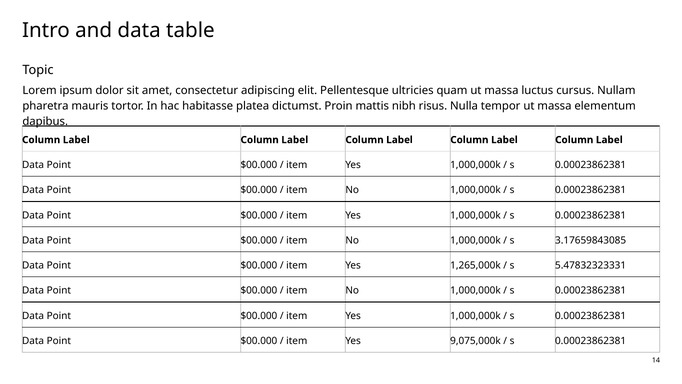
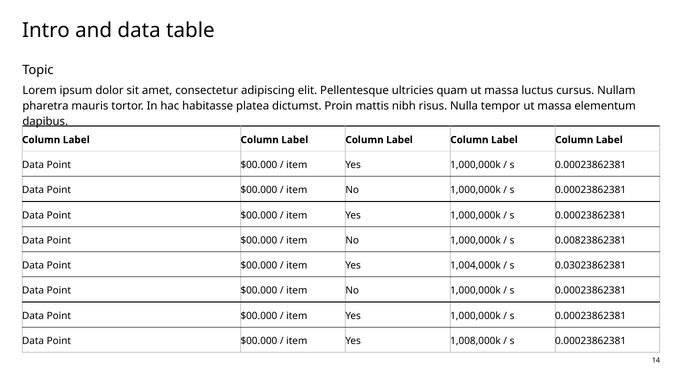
3.17659843085: 3.17659843085 -> 0.00823862381
1,265,000k: 1,265,000k -> 1,004,000k
5.47832323331: 5.47832323331 -> 0.03023862381
9,075,000k: 9,075,000k -> 1,008,000k
